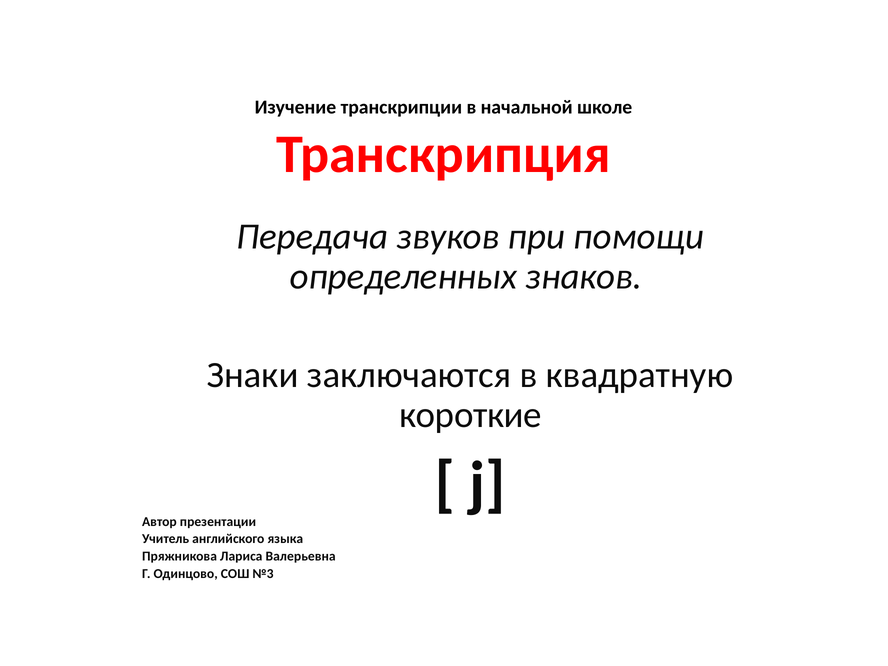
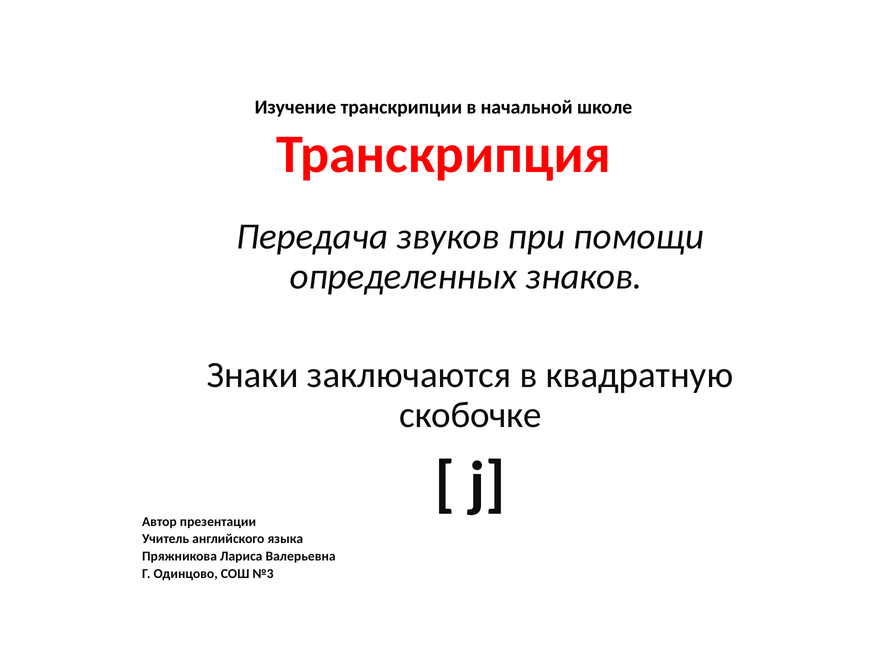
короткие: короткие -> скобочке
